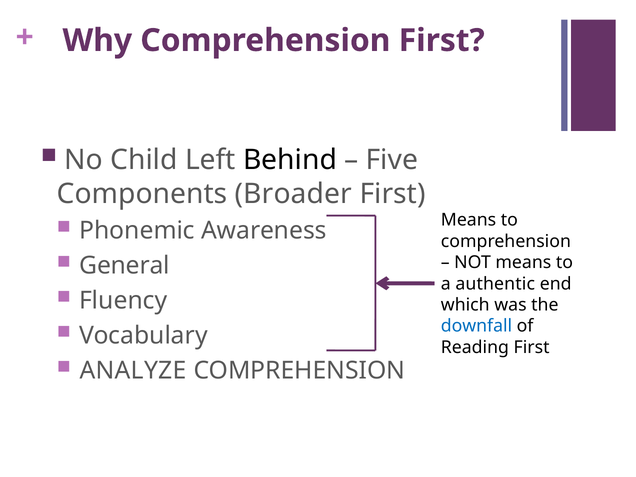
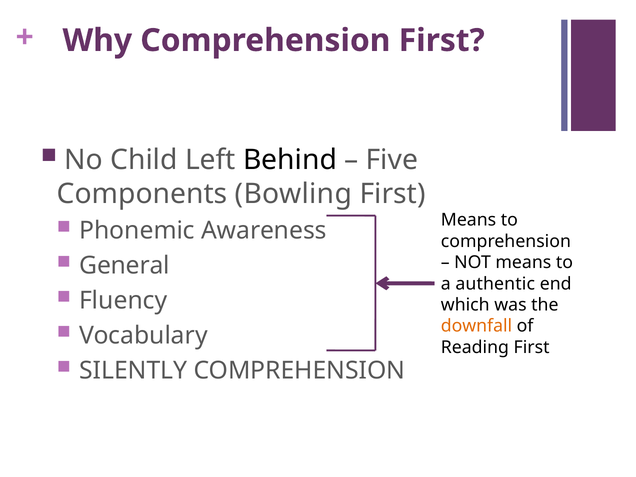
Broader: Broader -> Bowling
downfall colour: blue -> orange
ANALYZE: ANALYZE -> SILENTLY
